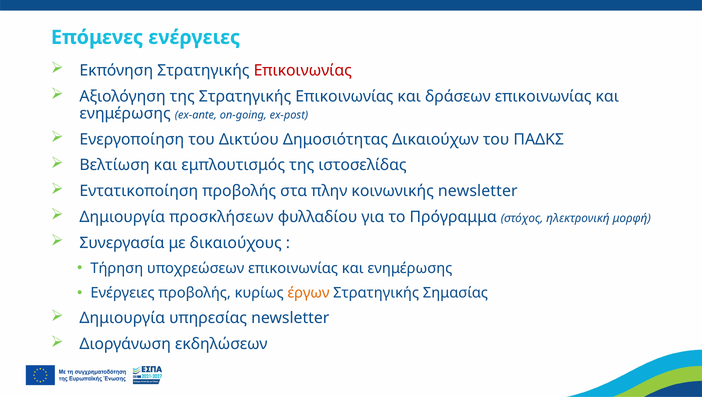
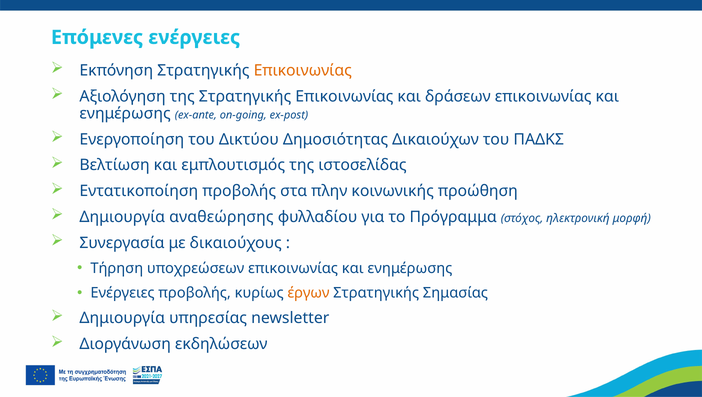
Επικοινωνίας at (303, 71) colour: red -> orange
κοινωνικής newsletter: newsletter -> προώθηση
προσκλήσεων: προσκλήσεων -> αναθεώρησης
